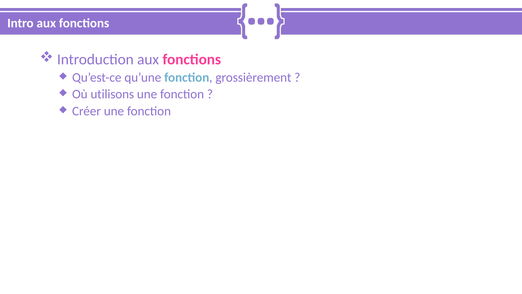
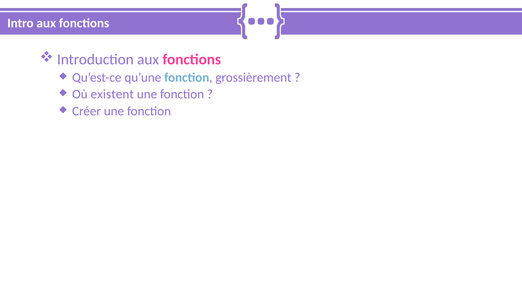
utilisons: utilisons -> existent
